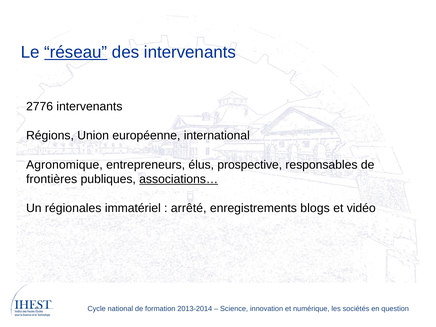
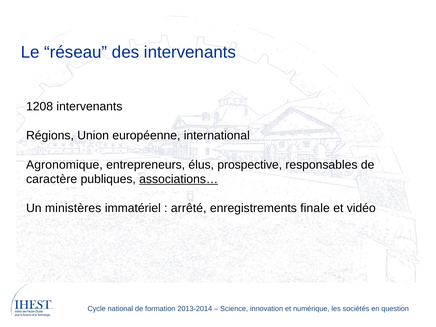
réseau underline: present -> none
2776: 2776 -> 1208
frontières: frontières -> caractère
régionales: régionales -> ministères
blogs: blogs -> finale
